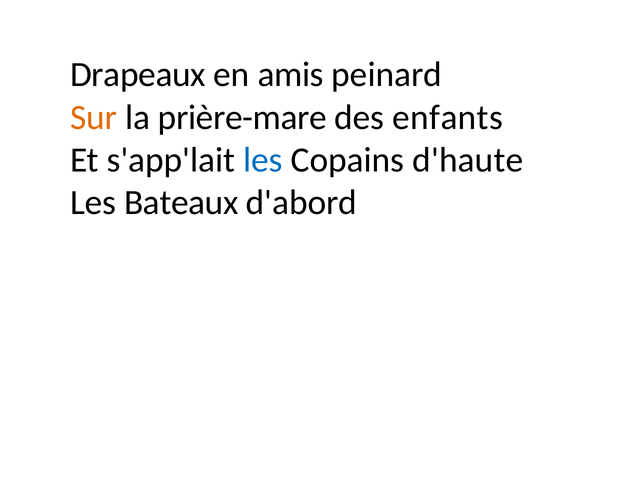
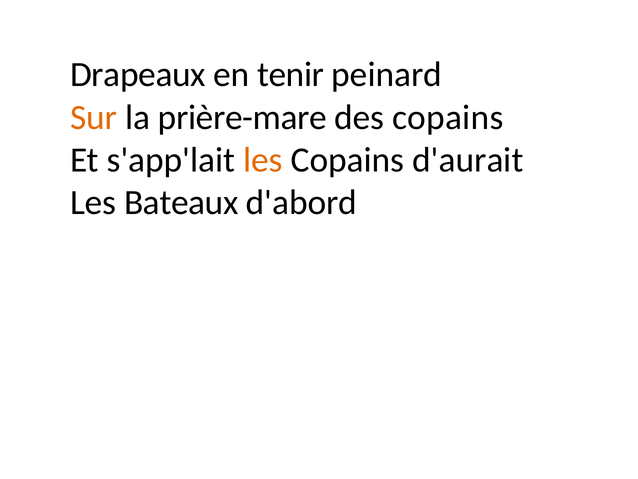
amis: amis -> tenir
des enfants: enfants -> copains
les at (263, 160) colour: blue -> orange
d'haute: d'haute -> d'aurait
